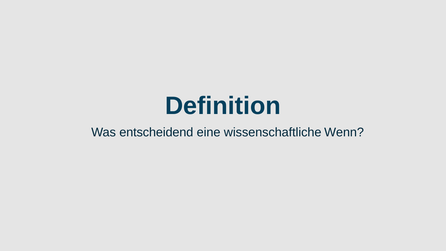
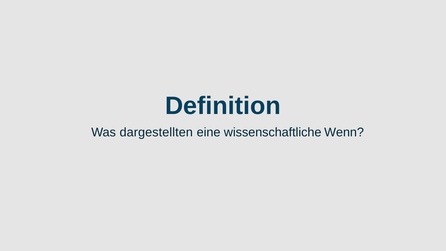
entscheidend: entscheidend -> dargestellten
